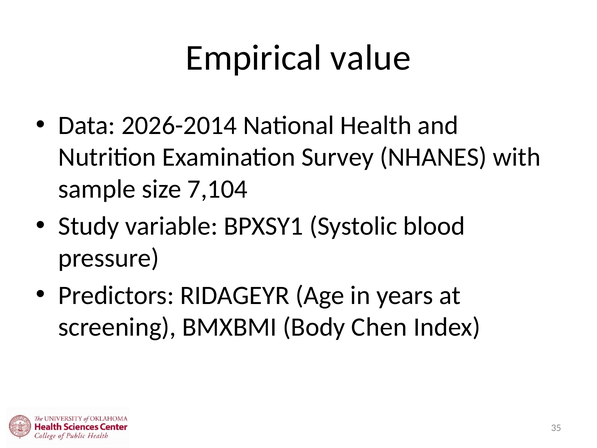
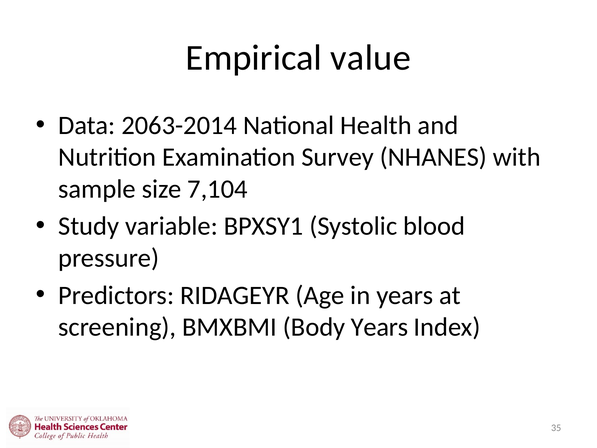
2026-2014: 2026-2014 -> 2063-2014
Body Chen: Chen -> Years
